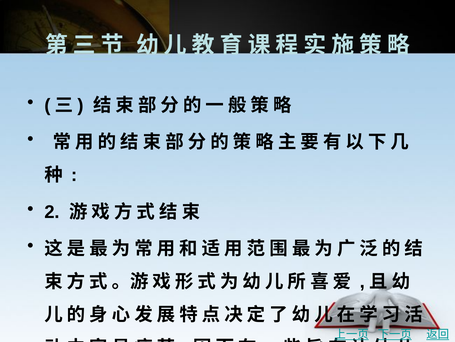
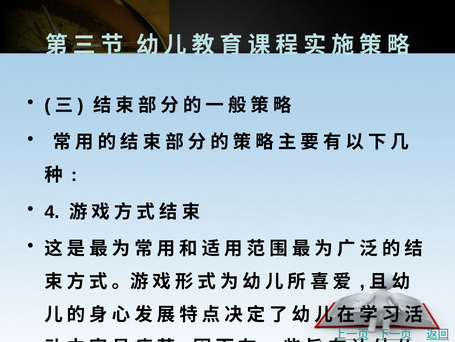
2: 2 -> 4
